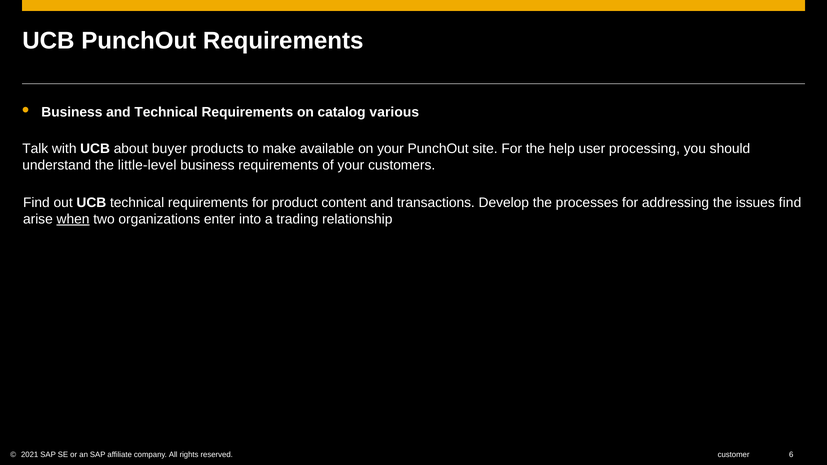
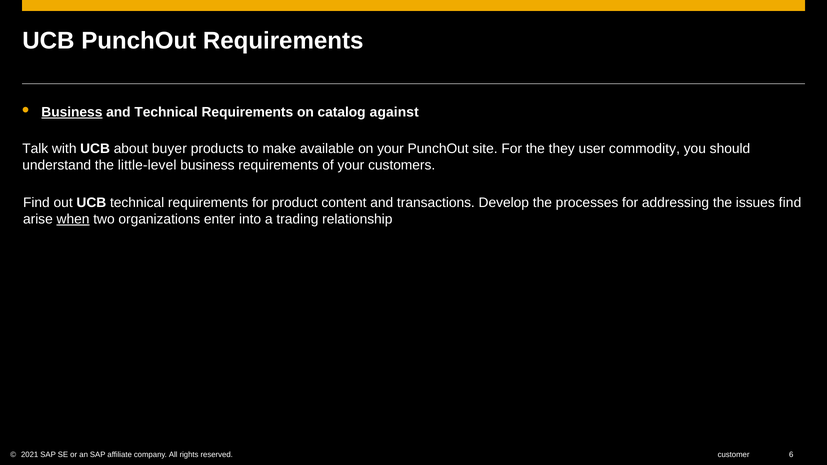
Business at (72, 112) underline: none -> present
various: various -> against
help: help -> they
processing: processing -> commodity
